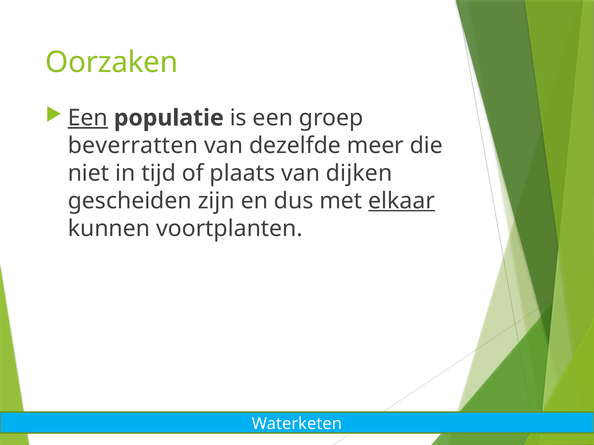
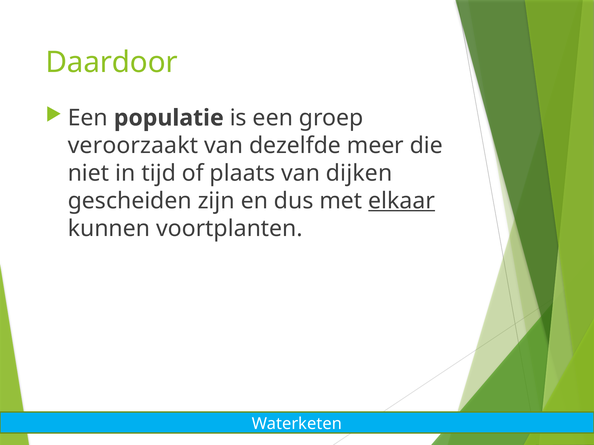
Oorzaken: Oorzaken -> Daardoor
Een at (88, 118) underline: present -> none
beverratten: beverratten -> veroorzaakt
